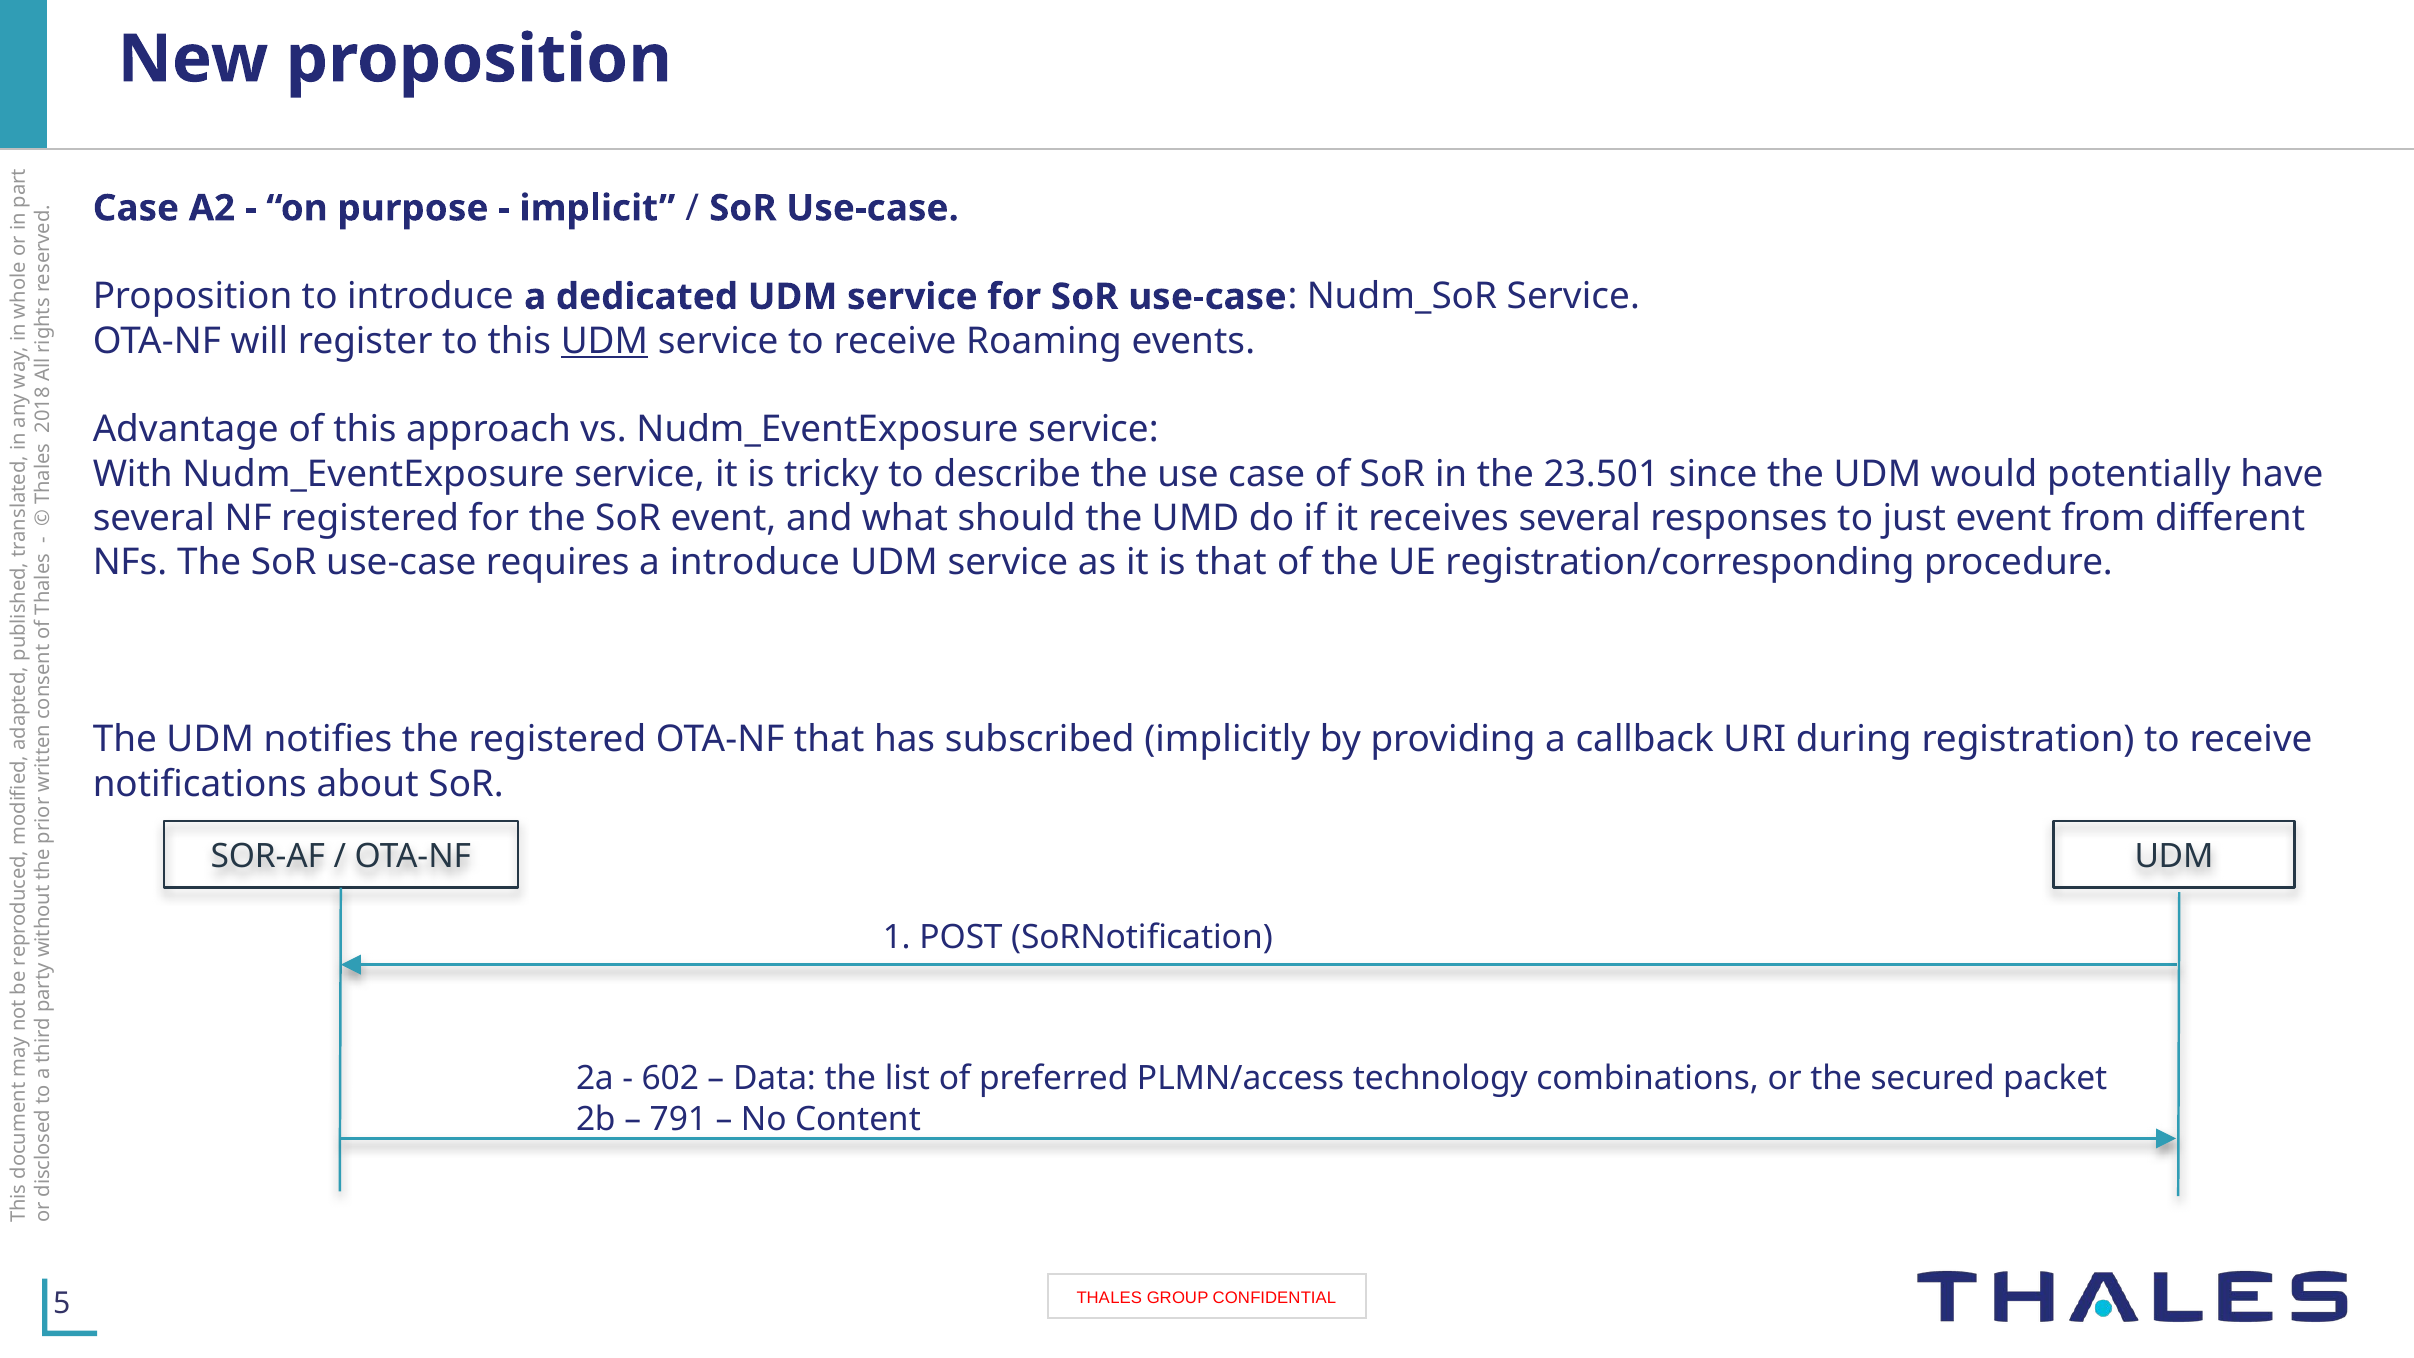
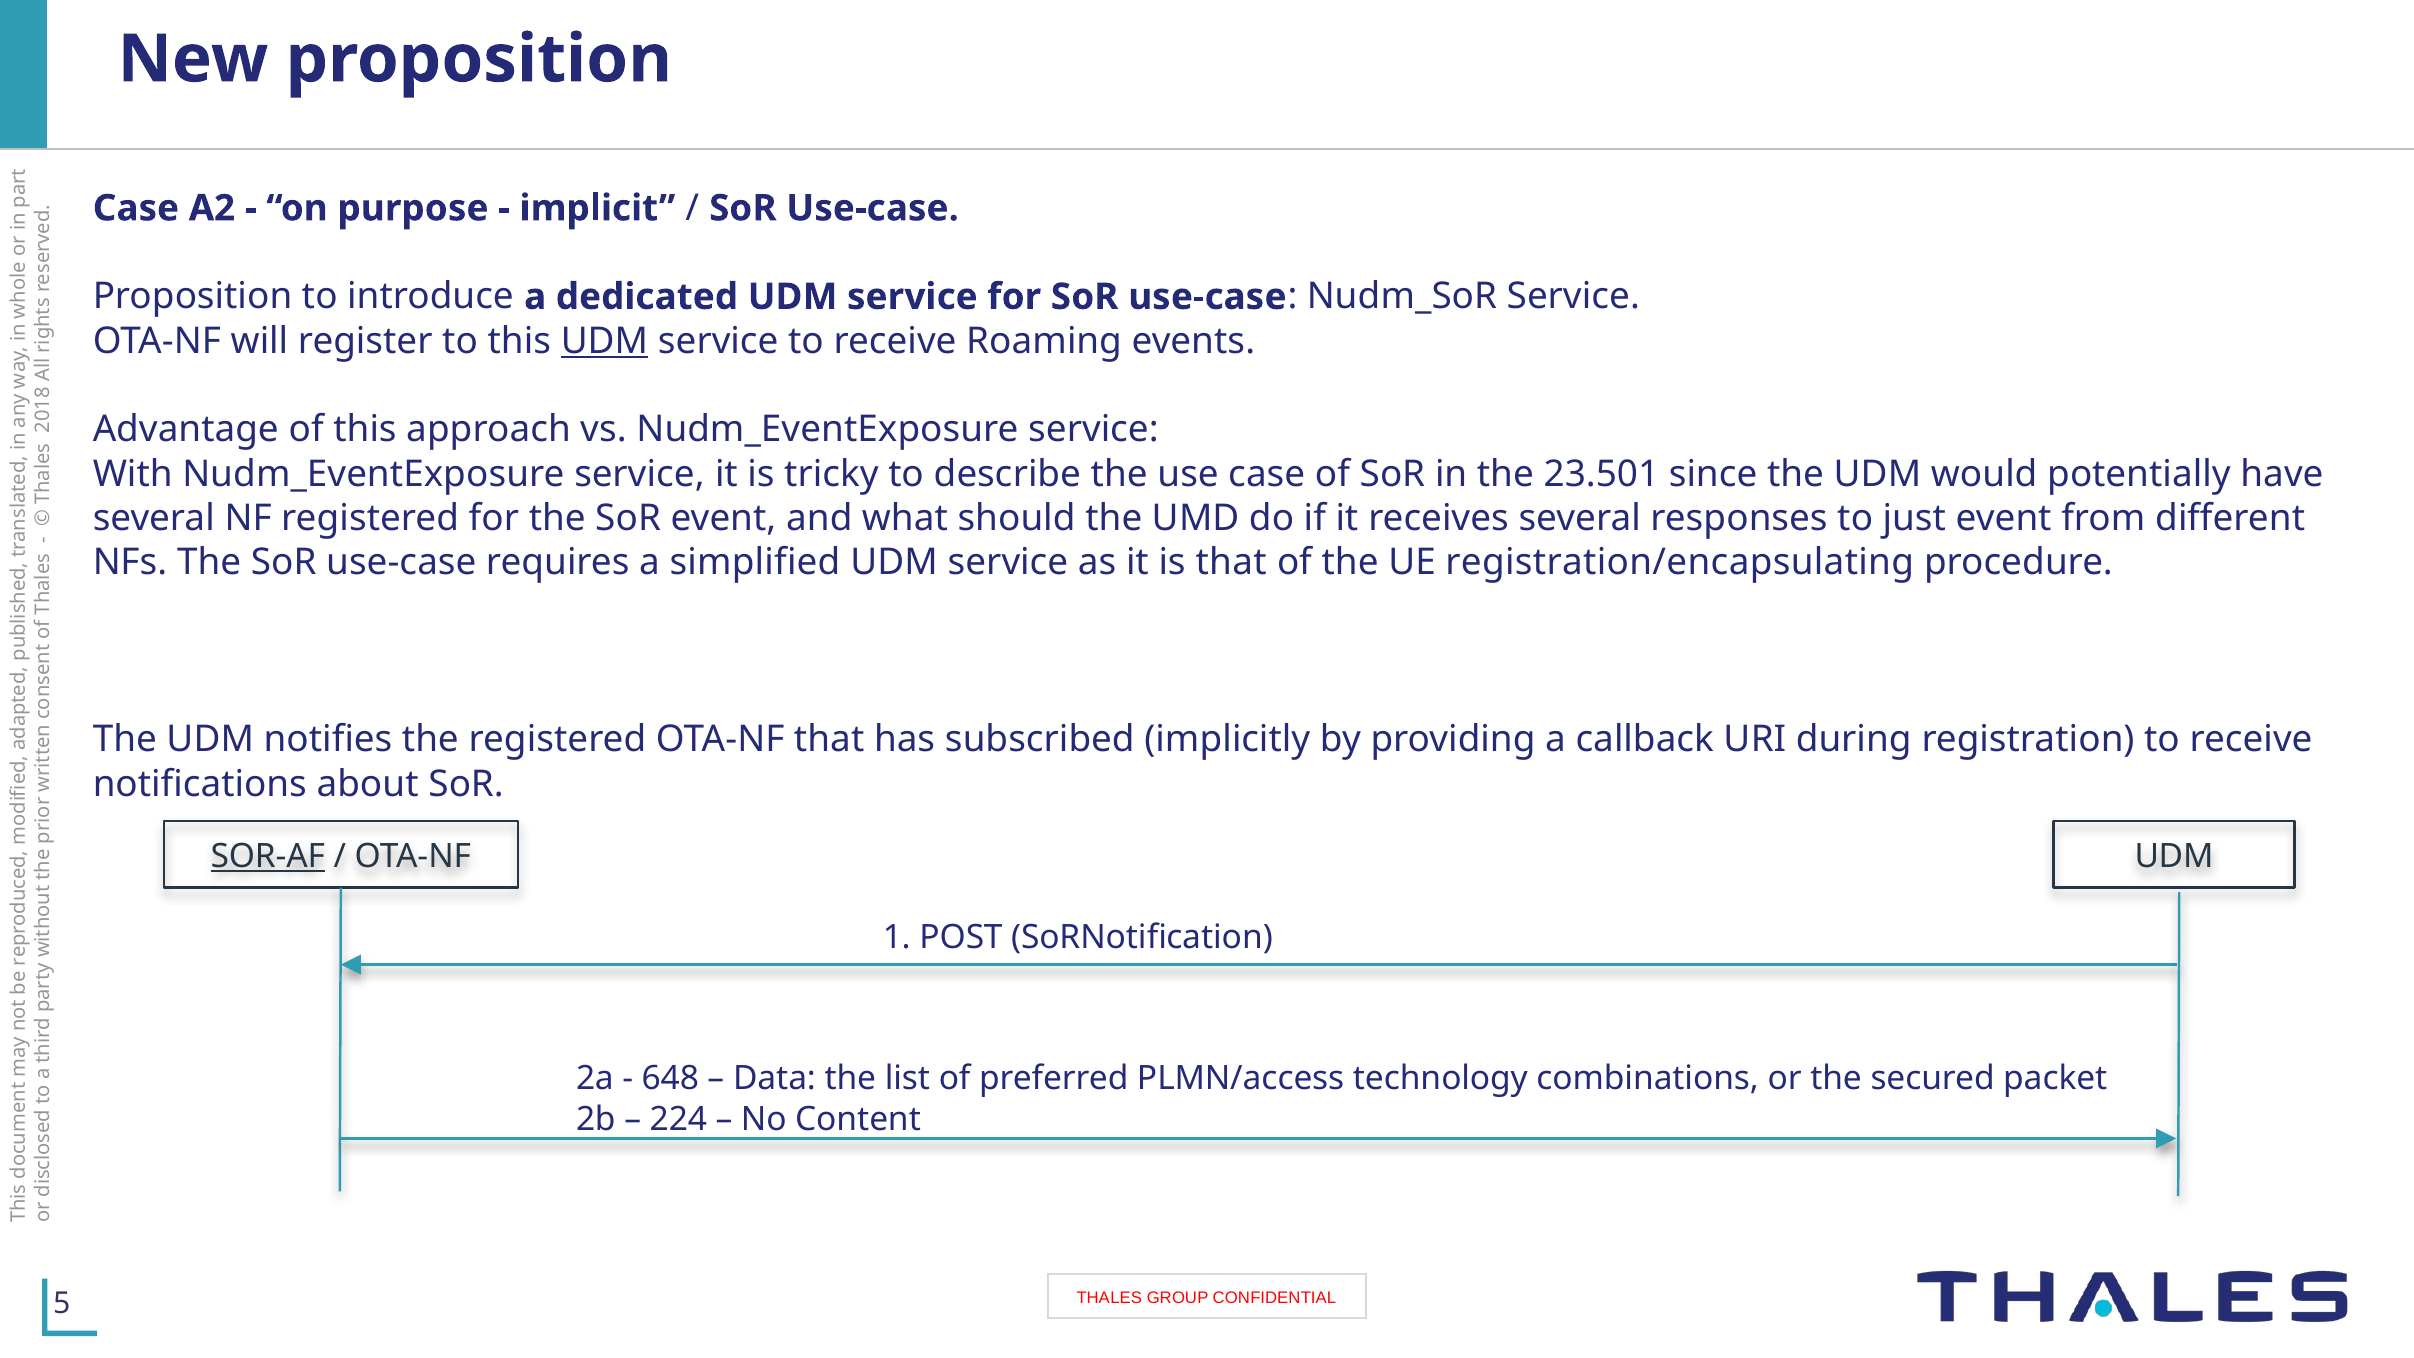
a introduce: introduce -> simplified
registration/corresponding: registration/corresponding -> registration/encapsulating
SOR-AF underline: none -> present
602: 602 -> 648
791: 791 -> 224
